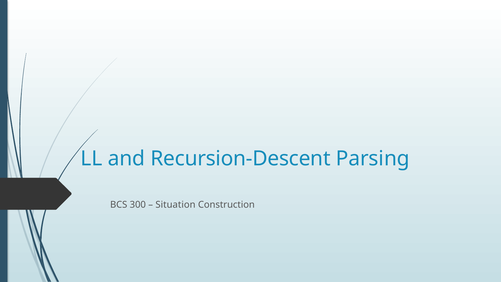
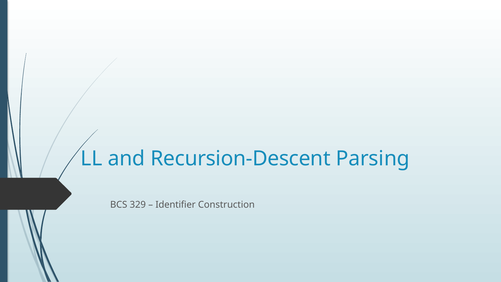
300: 300 -> 329
Situation: Situation -> Identifier
